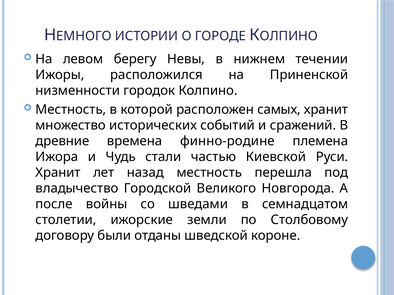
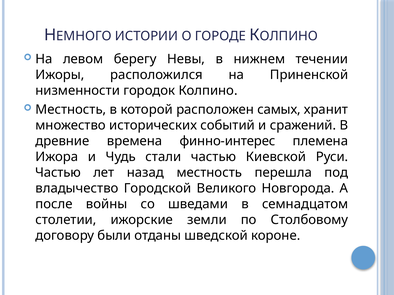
финно-родине: финно-родине -> финно-интерес
Хранит at (58, 173): Хранит -> Частью
